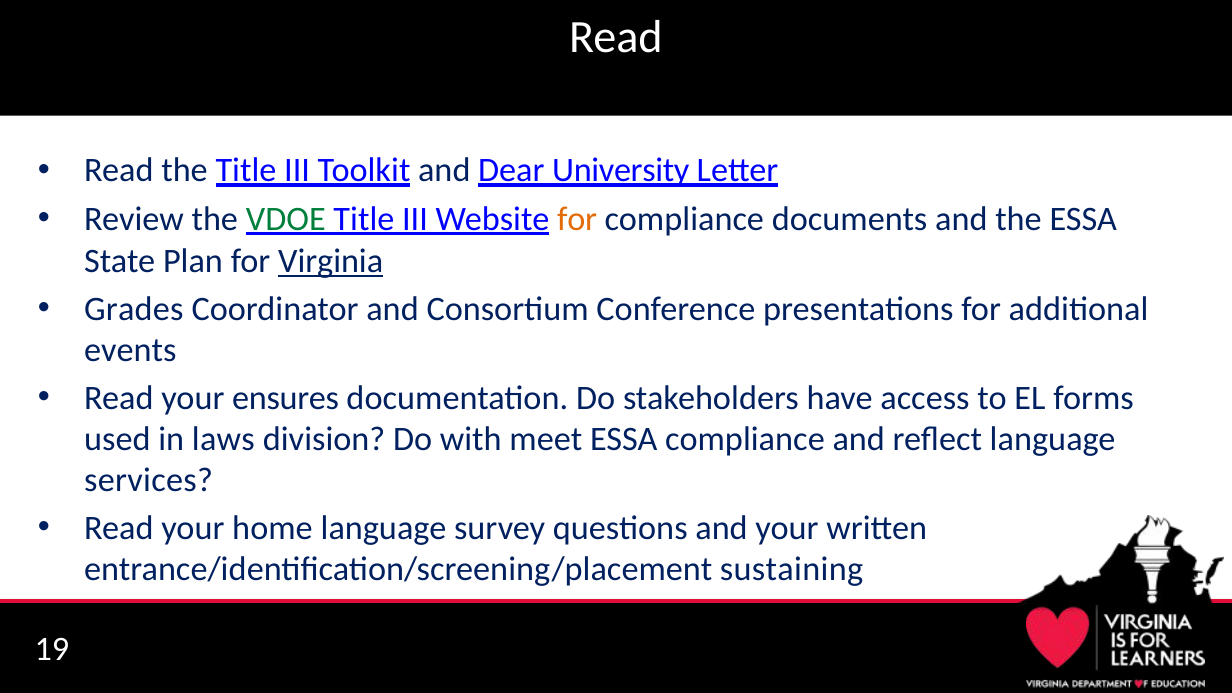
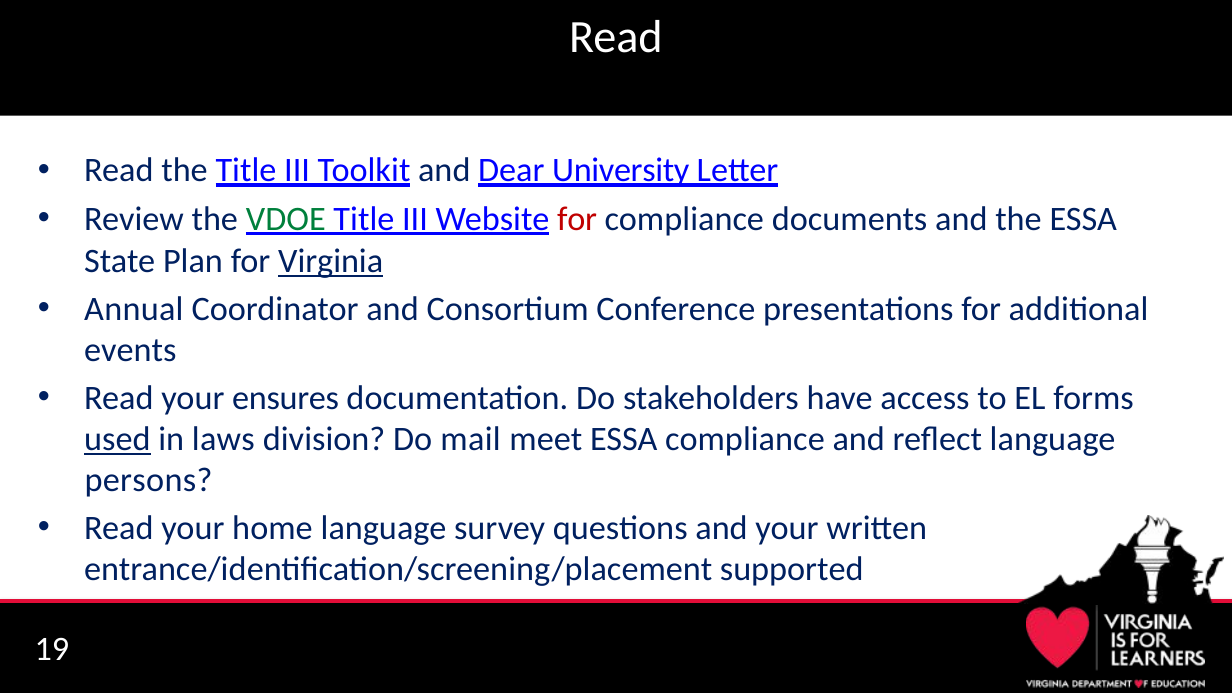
for at (577, 219) colour: orange -> red
Grades: Grades -> Annual
used underline: none -> present
with: with -> mail
services: services -> persons
sustaining: sustaining -> supported
